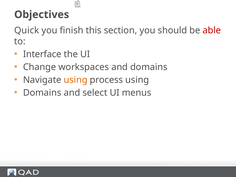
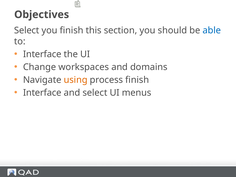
Quick at (27, 30): Quick -> Select
able colour: red -> blue
process using: using -> finish
Domains at (42, 93): Domains -> Interface
